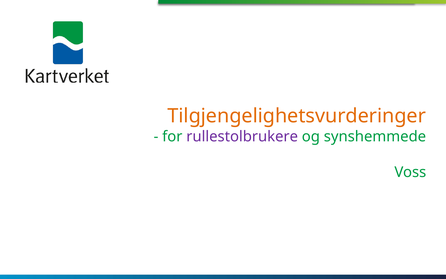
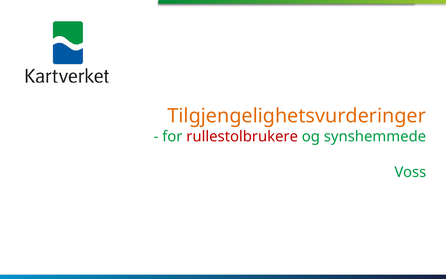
rullestolbrukere colour: purple -> red
